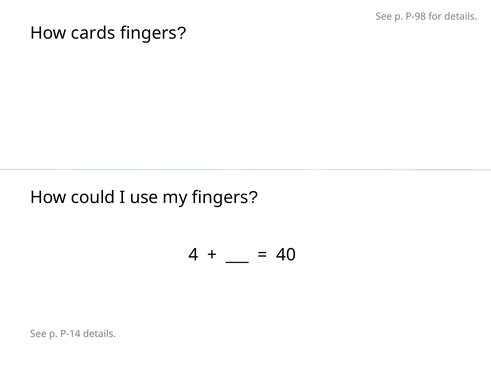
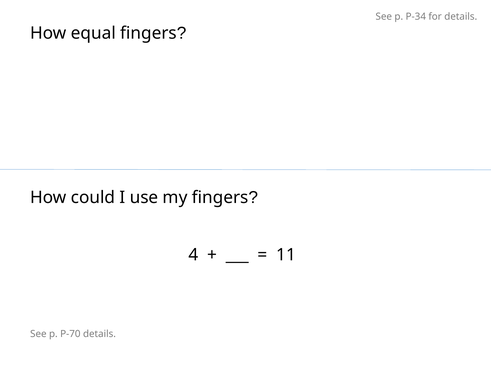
P-98: P-98 -> P-34
cards: cards -> equal
40: 40 -> 11
P-14: P-14 -> P-70
